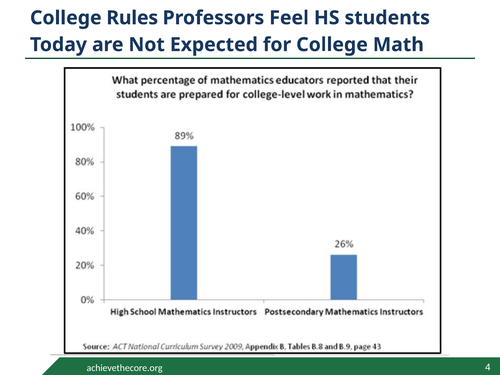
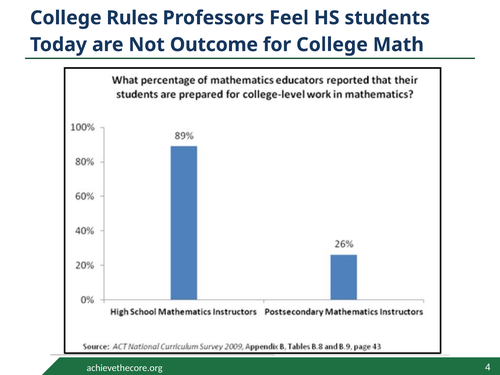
Expected: Expected -> Outcome
